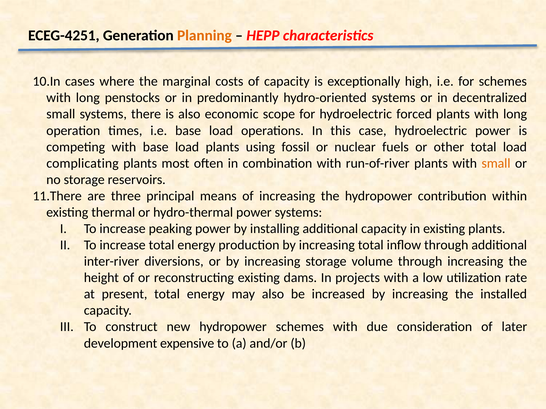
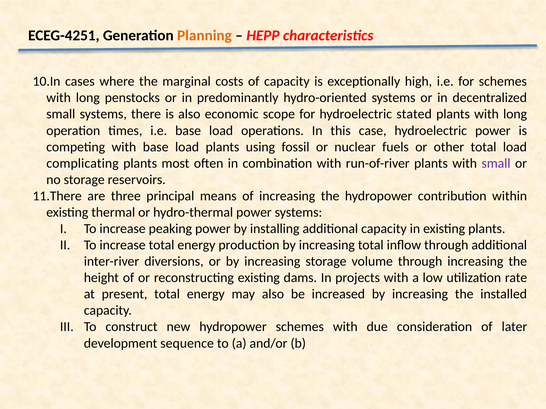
forced: forced -> stated
small at (496, 163) colour: orange -> purple
expensive: expensive -> sequence
